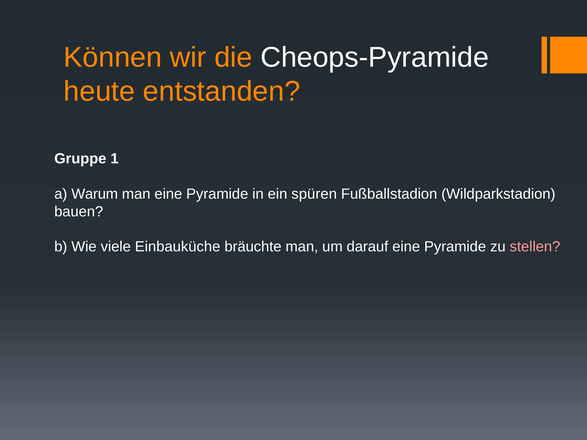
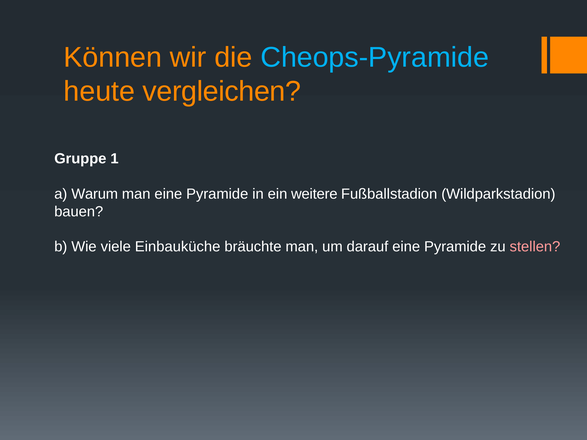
Cheops-Pyramide colour: white -> light blue
entstanden: entstanden -> vergleichen
spüren: spüren -> weitere
